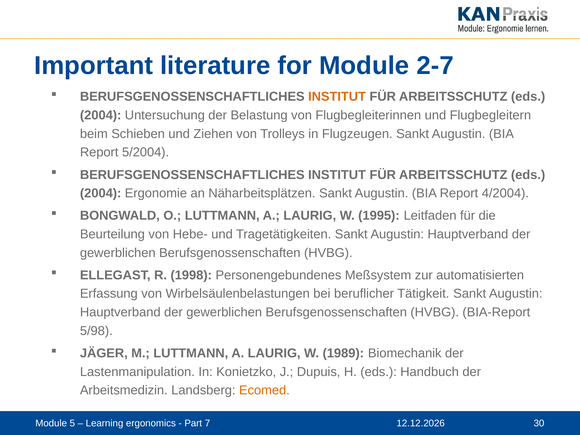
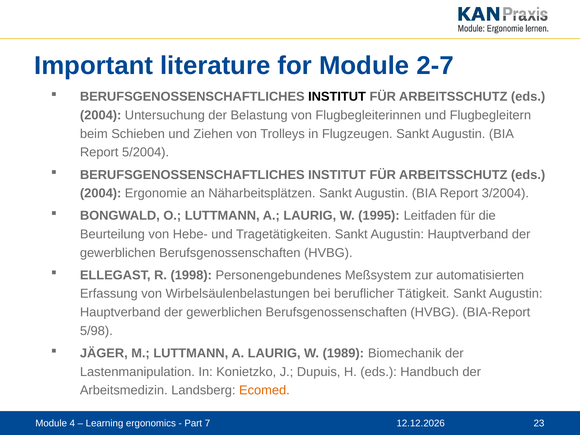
INSTITUT at (337, 97) colour: orange -> black
4/2004: 4/2004 -> 3/2004
5: 5 -> 4
30: 30 -> 23
